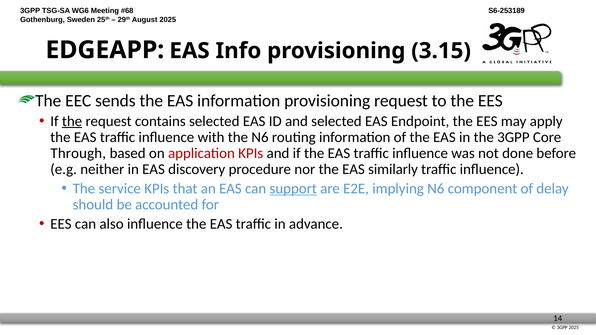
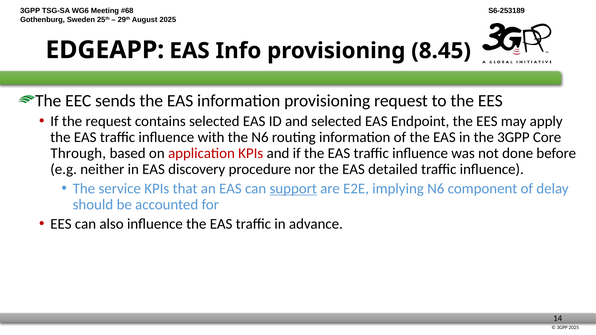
3.15: 3.15 -> 8.45
the at (72, 121) underline: present -> none
similarly: similarly -> detailed
